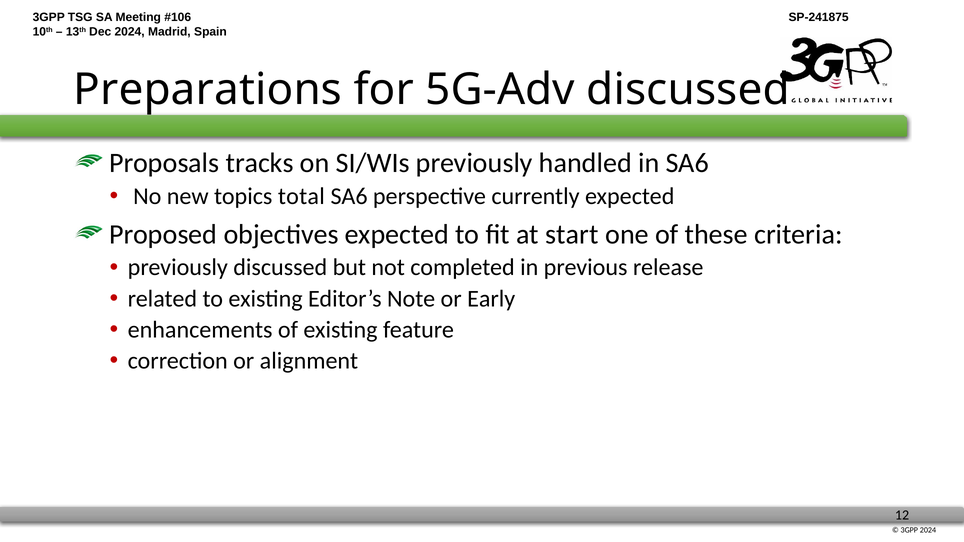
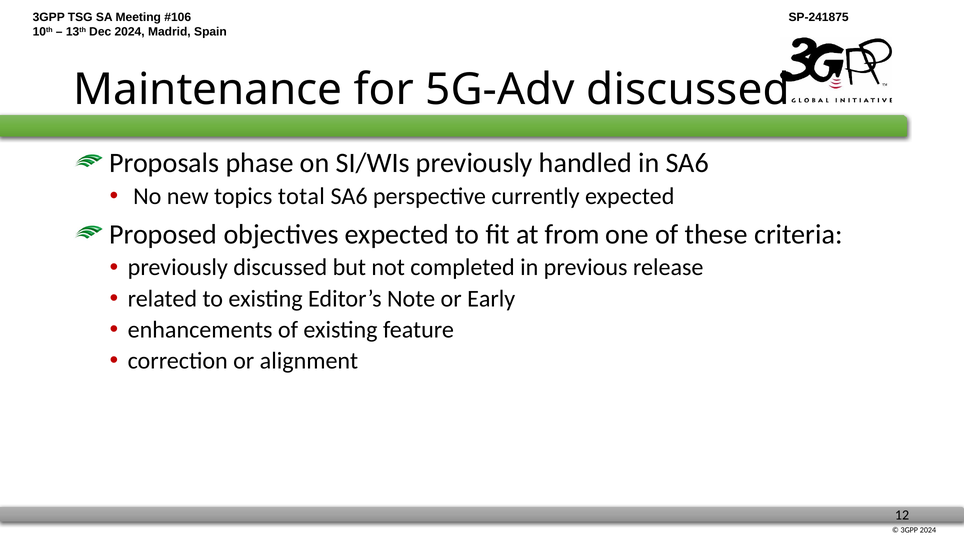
Preparations: Preparations -> Maintenance
tracks: tracks -> phase
start: start -> from
